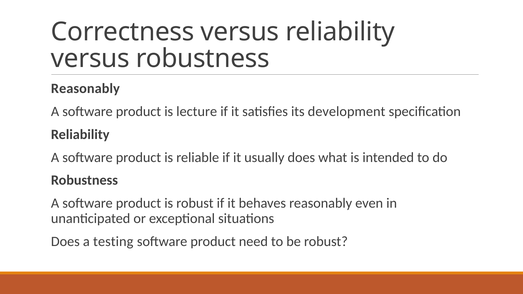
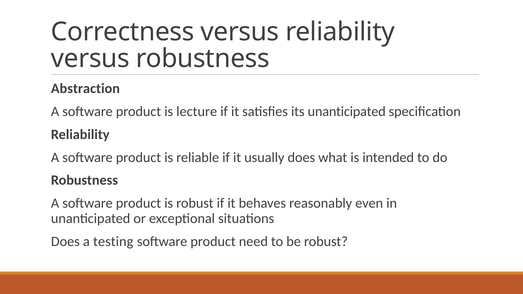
Reasonably at (85, 89): Reasonably -> Abstraction
its development: development -> unanticipated
